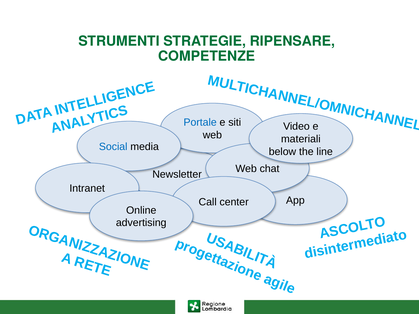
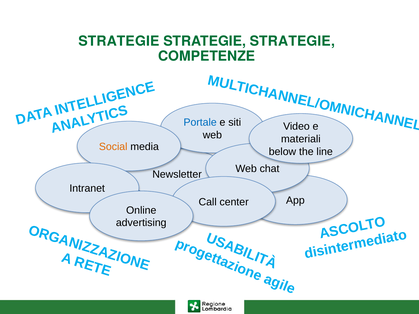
STRUMENTI at (119, 41): STRUMENTI -> STRATEGIE
RIPENSARE at (292, 41): RIPENSARE -> STRATEGIE
Social colour: blue -> orange
